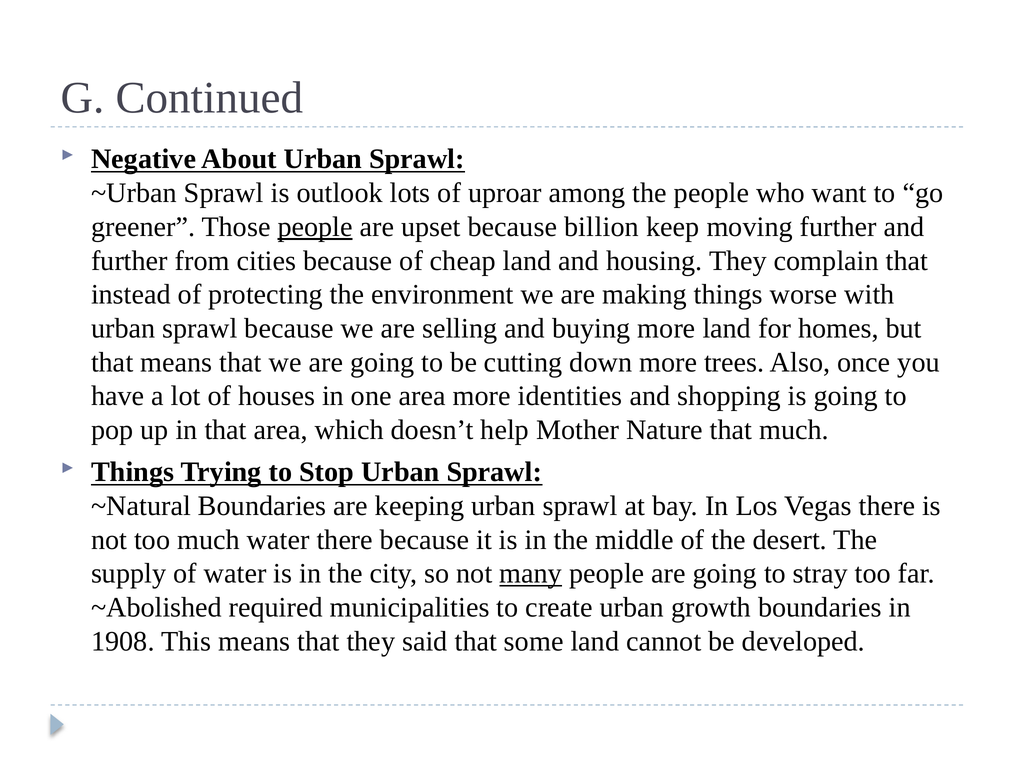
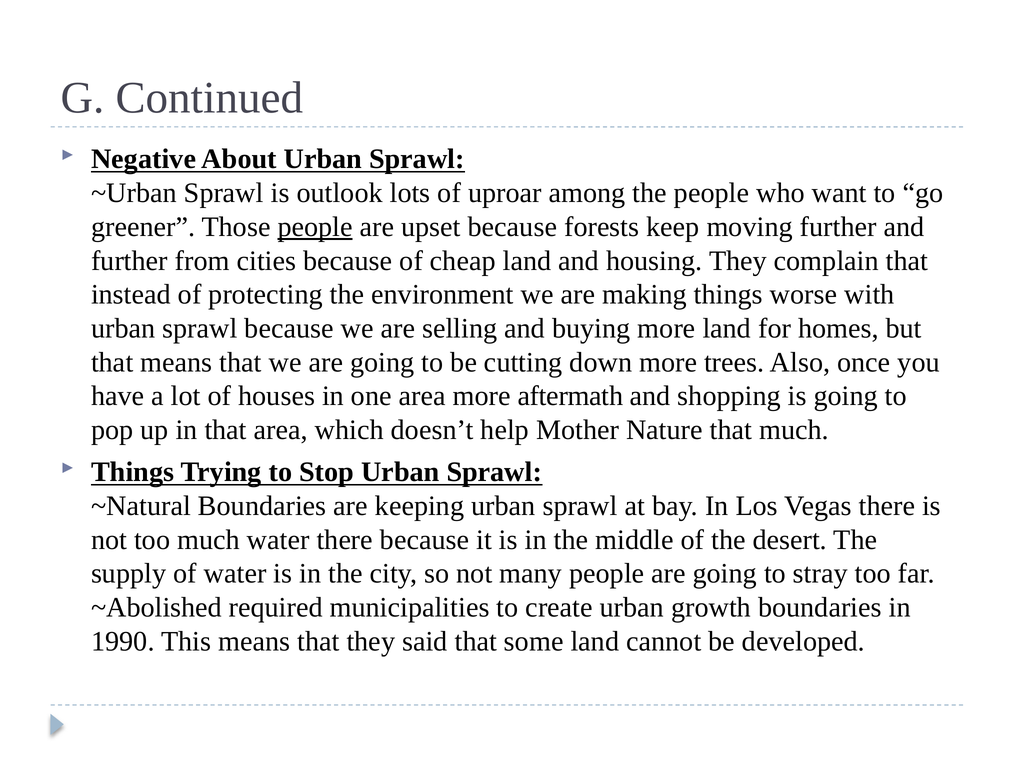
billion: billion -> forests
identities: identities -> aftermath
many underline: present -> none
1908: 1908 -> 1990
